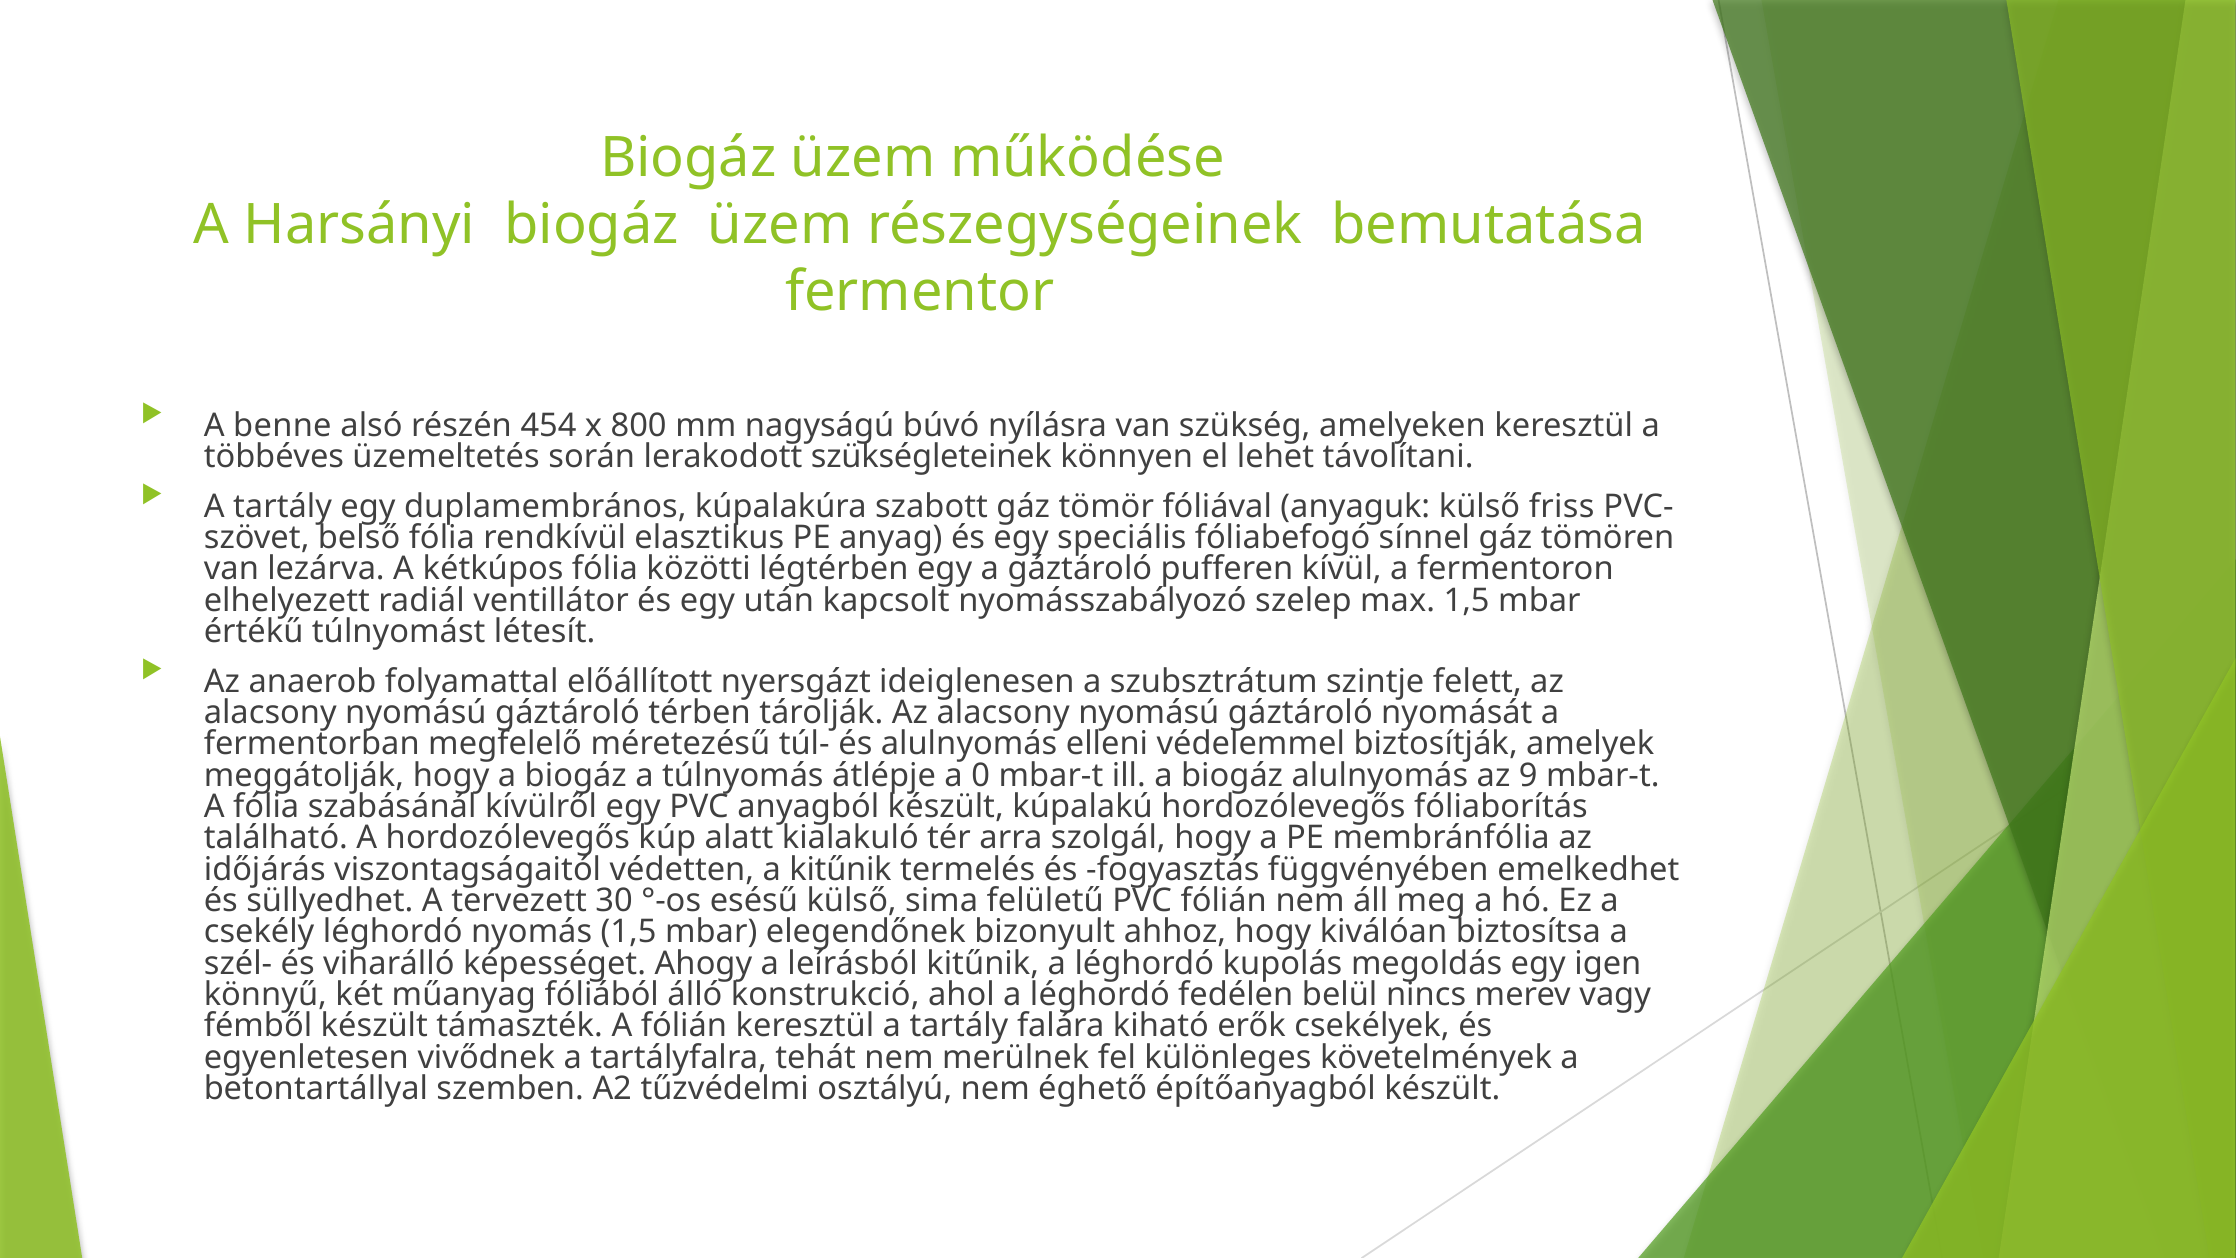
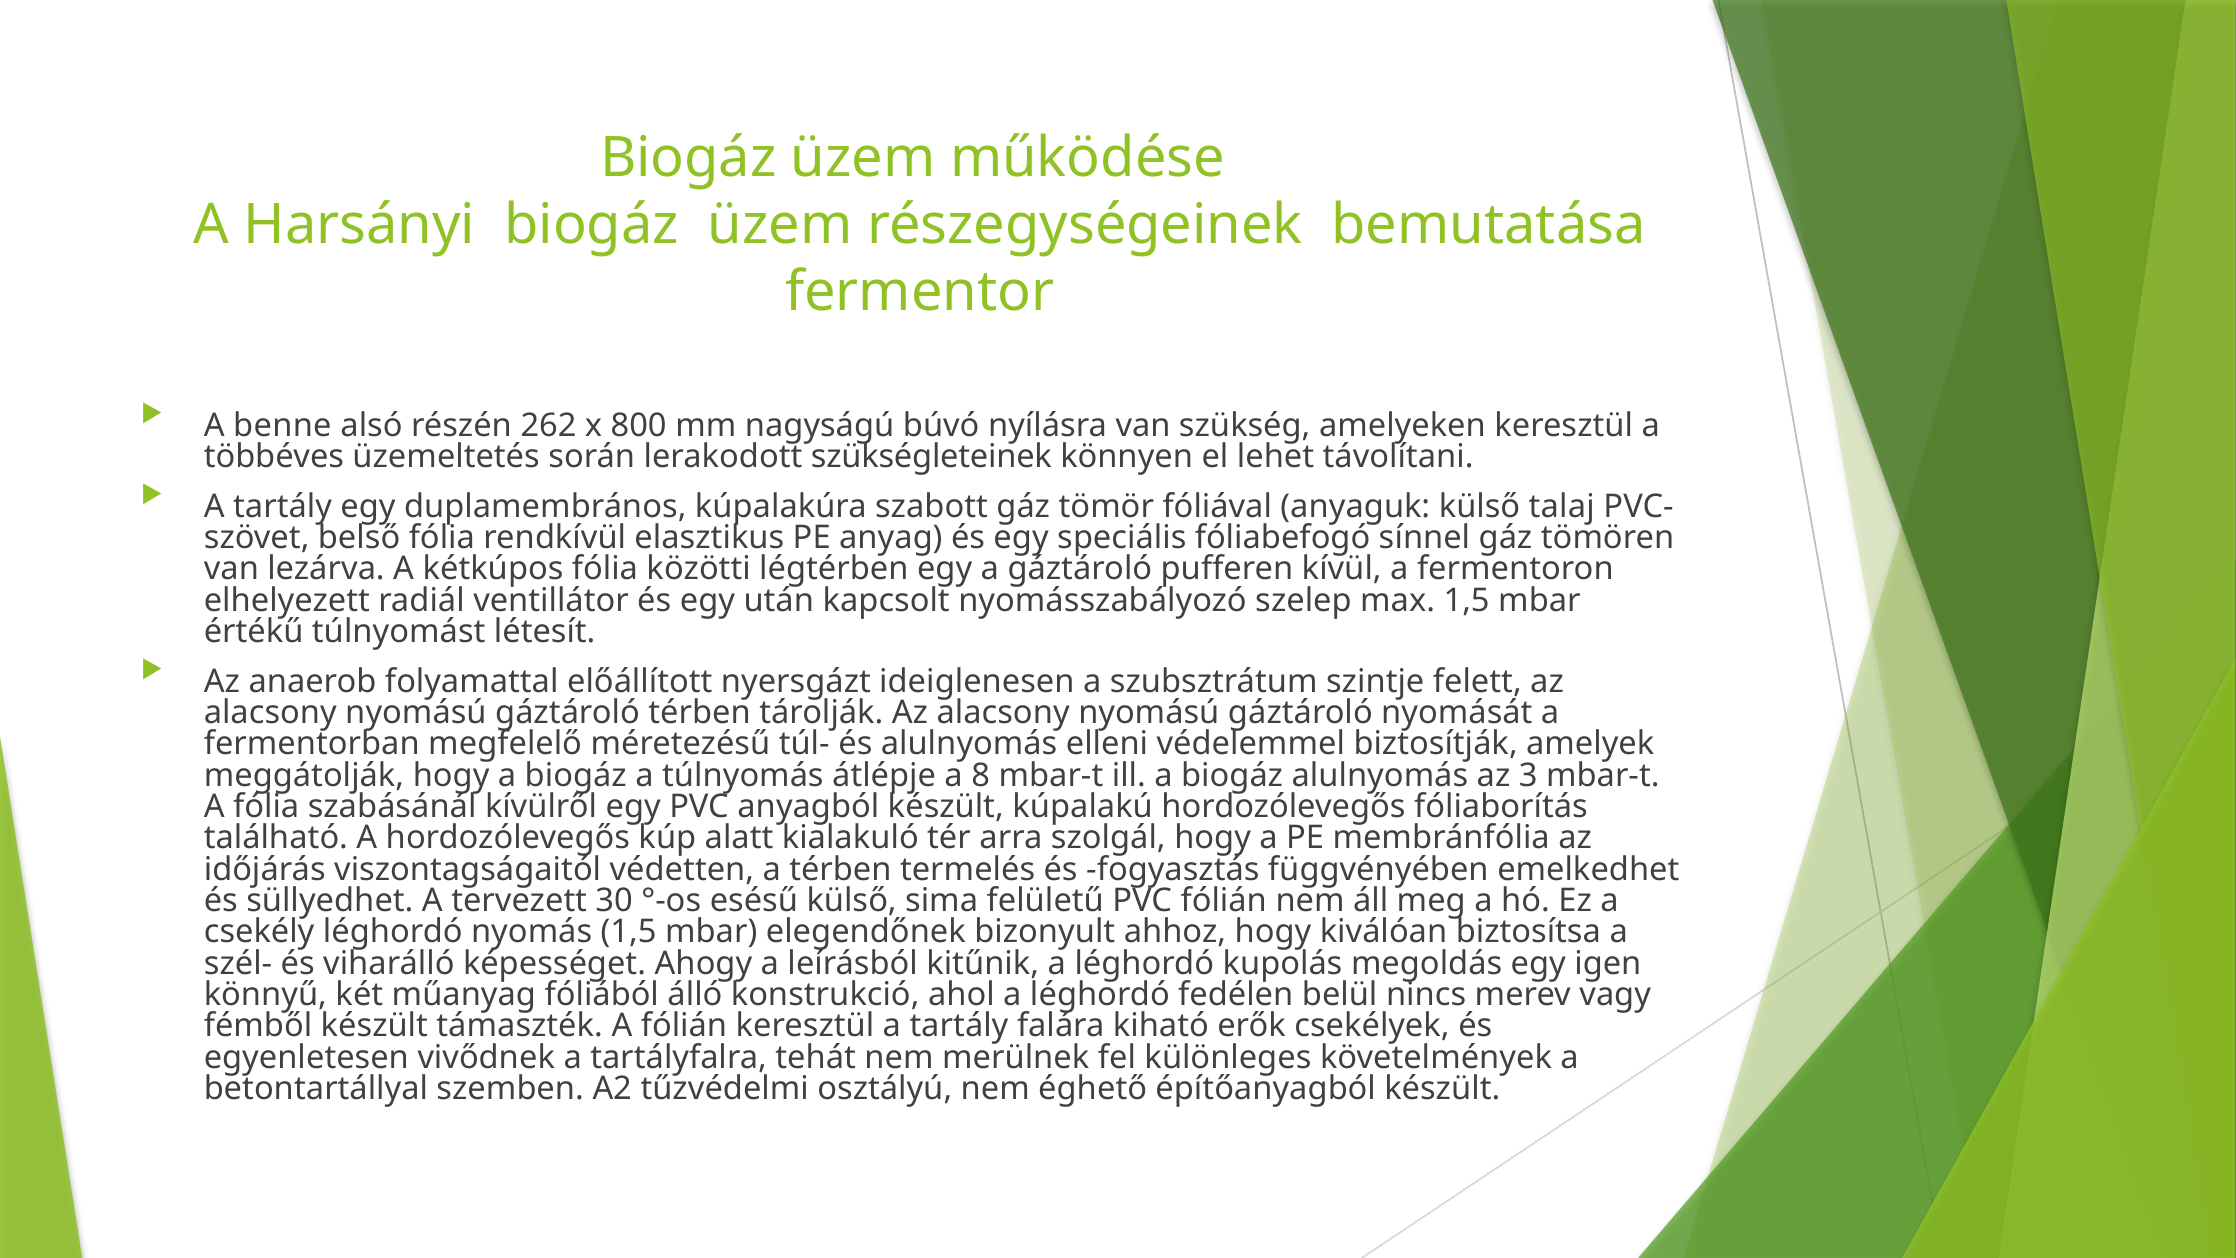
454: 454 -> 262
friss: friss -> talaj
0: 0 -> 8
9: 9 -> 3
a kitűnik: kitűnik -> térben
